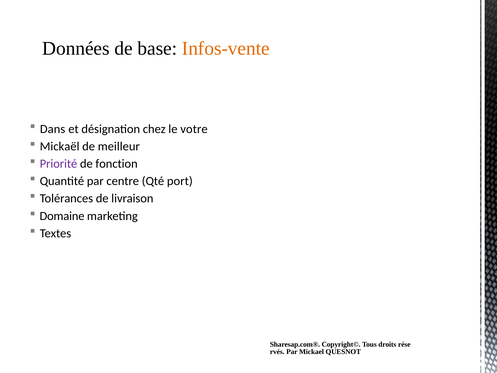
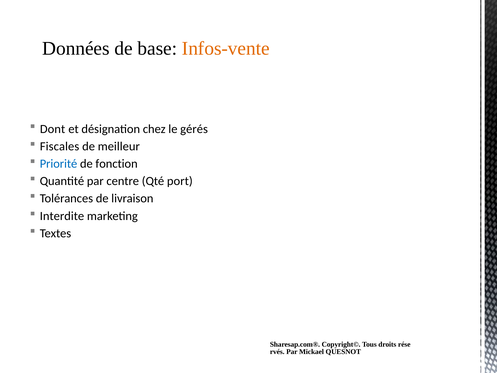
Dans: Dans -> Dont
votre: votre -> gérés
Mickaël: Mickaël -> Fiscales
Priorité colour: purple -> blue
Domaine: Domaine -> Interdite
